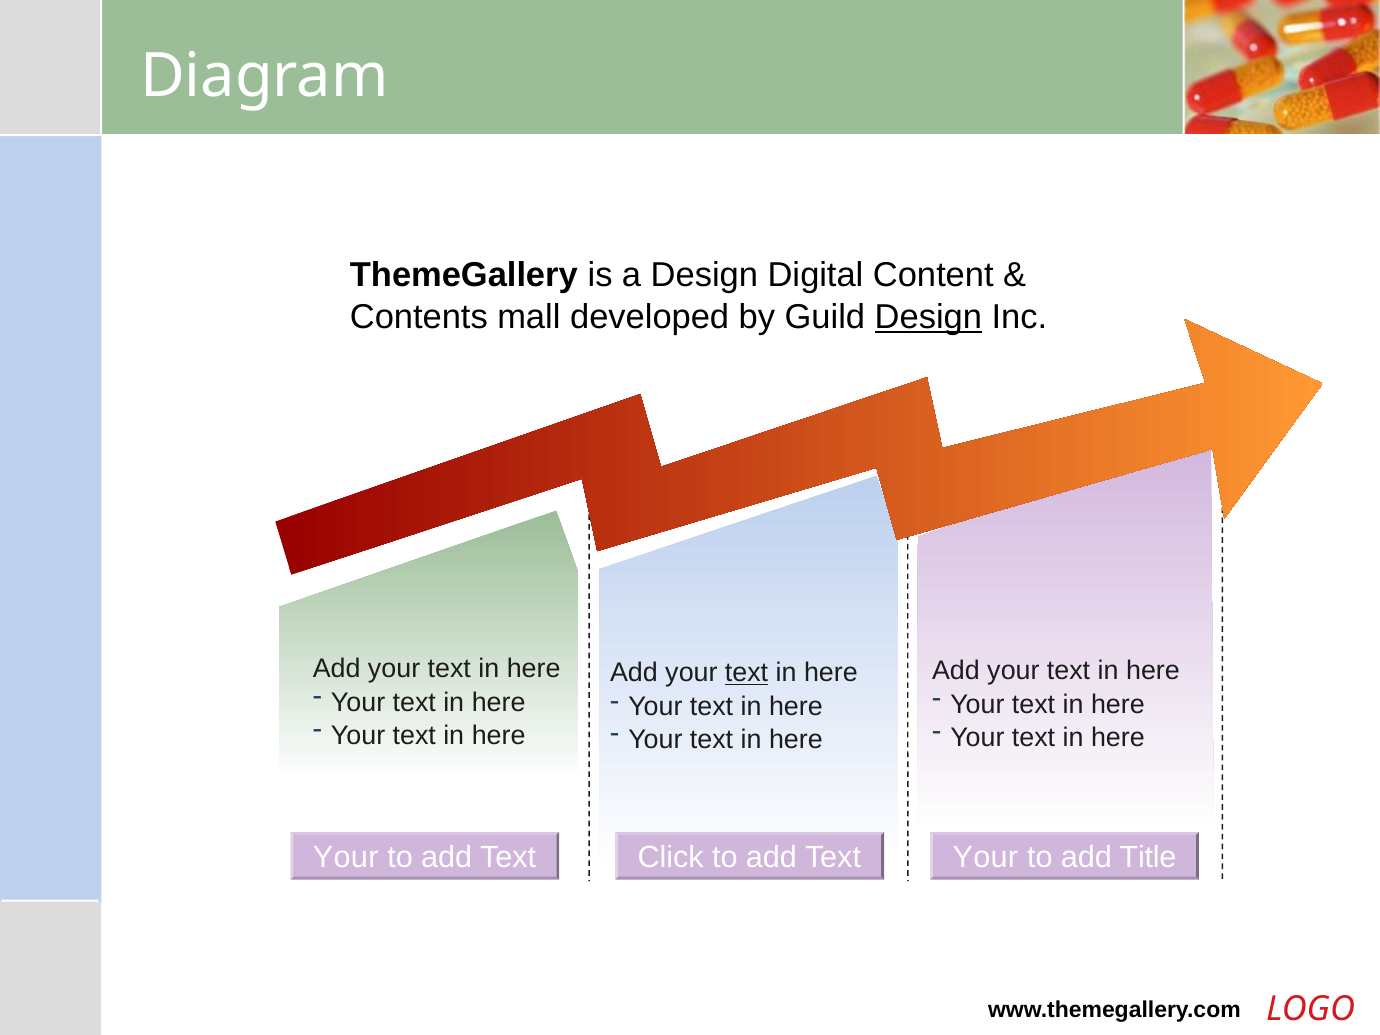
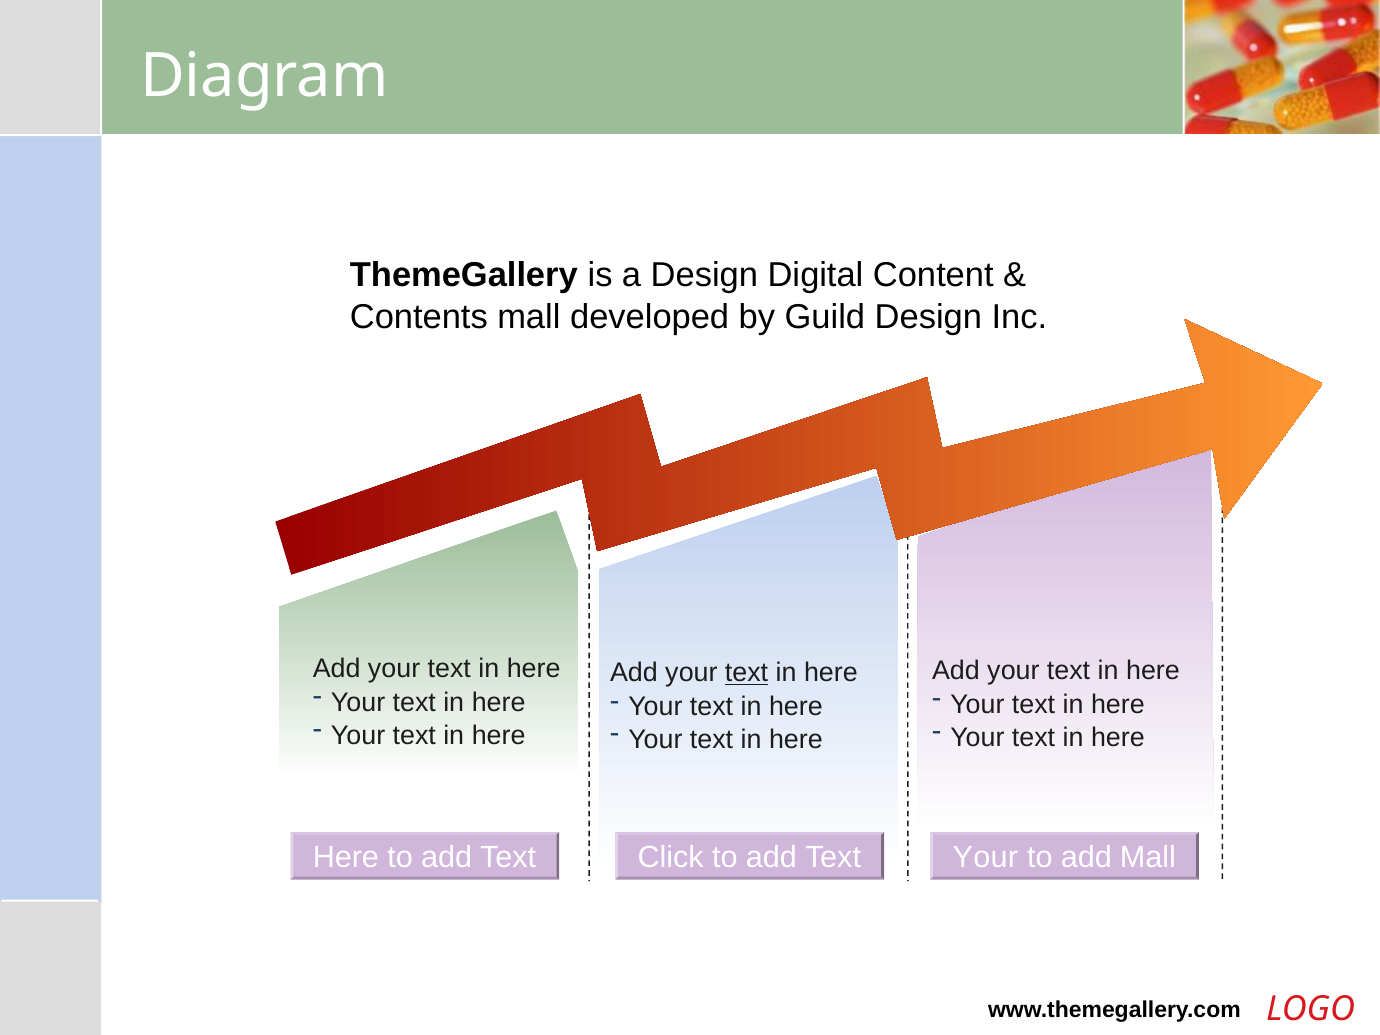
Design at (928, 317) underline: present -> none
Your at (346, 858): Your -> Here
add Title: Title -> Mall
